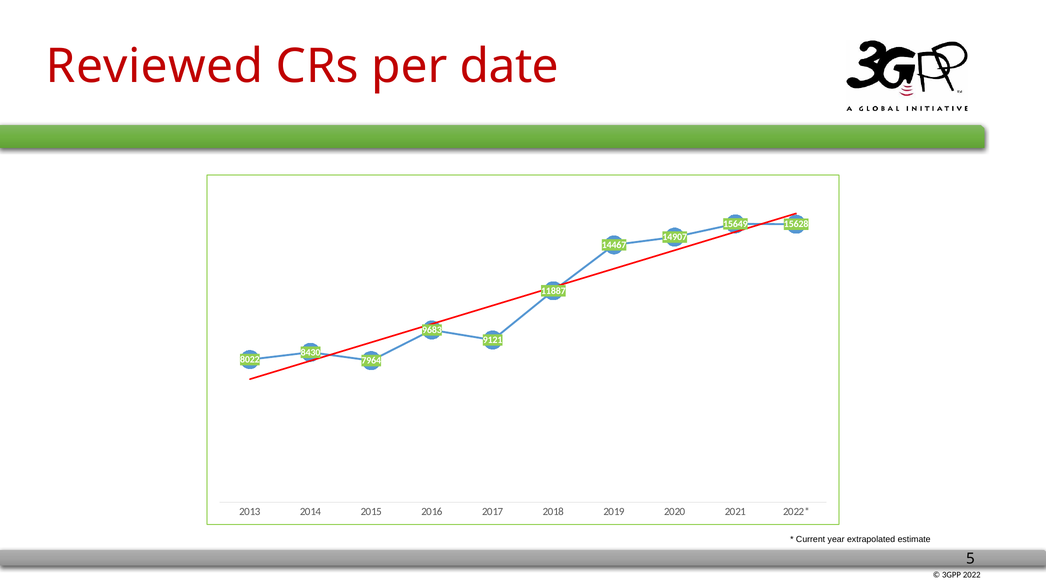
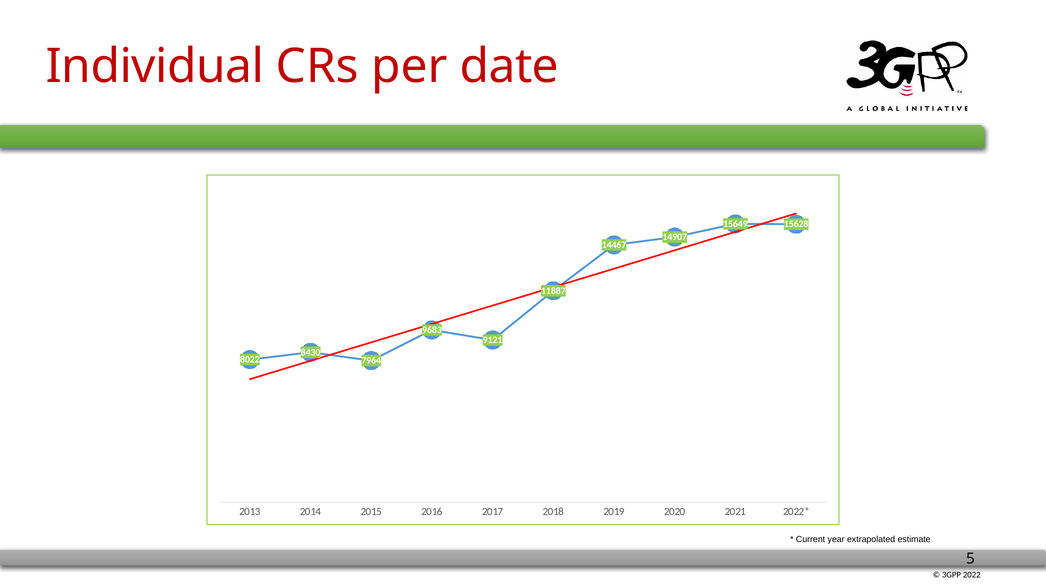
Reviewed: Reviewed -> Individual
